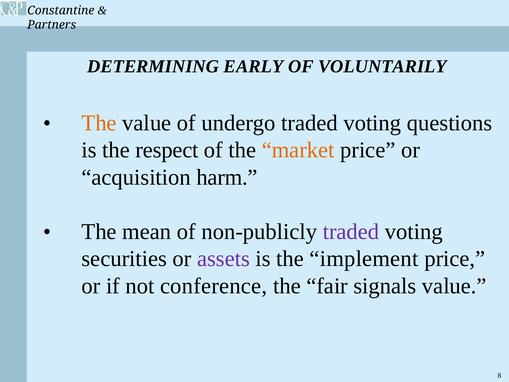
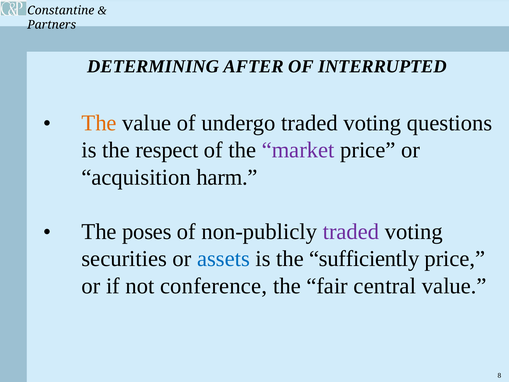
EARLY: EARLY -> AFTER
VOLUNTARILY: VOLUNTARILY -> INTERRUPTED
market colour: orange -> purple
mean: mean -> poses
assets colour: purple -> blue
implement: implement -> sufficiently
signals: signals -> central
